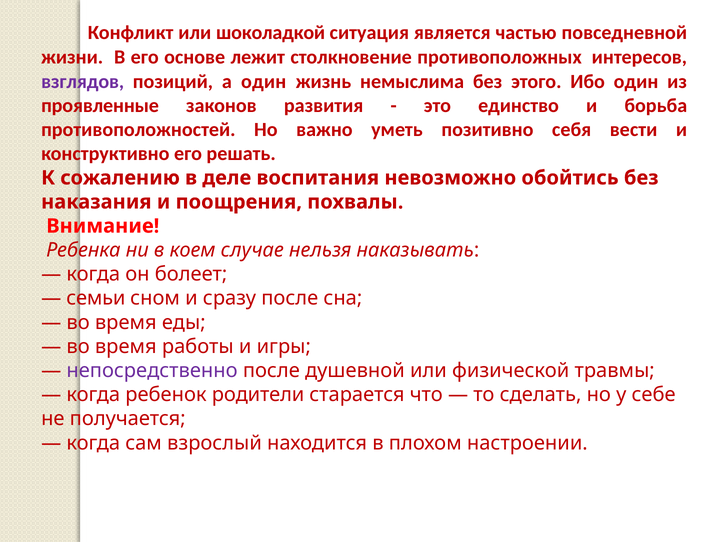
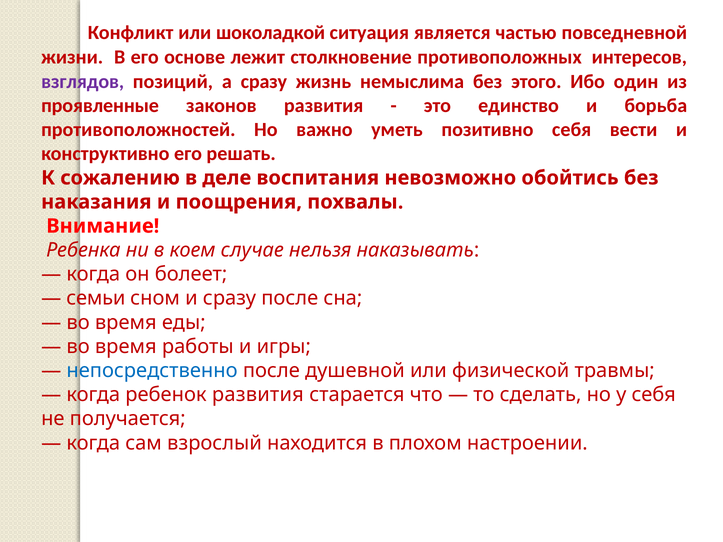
а один: один -> сразу
непосредственно colour: purple -> blue
ребенок родители: родители -> развития
у себе: себе -> себя
